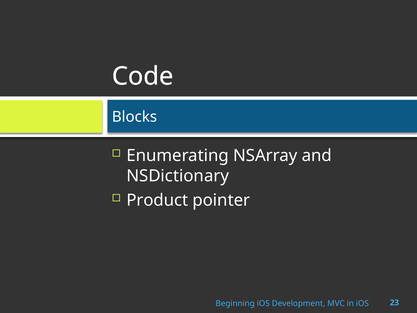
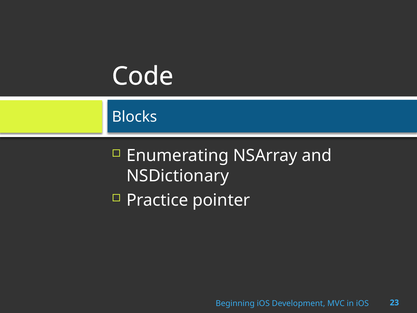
Product: Product -> Practice
